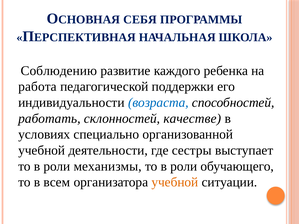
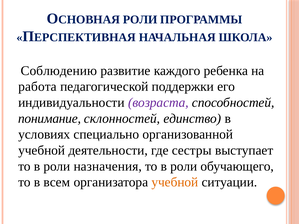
СЕБЯ at (140, 20): СЕБЯ -> РОЛИ
возраста colour: blue -> purple
работать: работать -> понимание
качестве: качестве -> единство
механизмы: механизмы -> назначения
